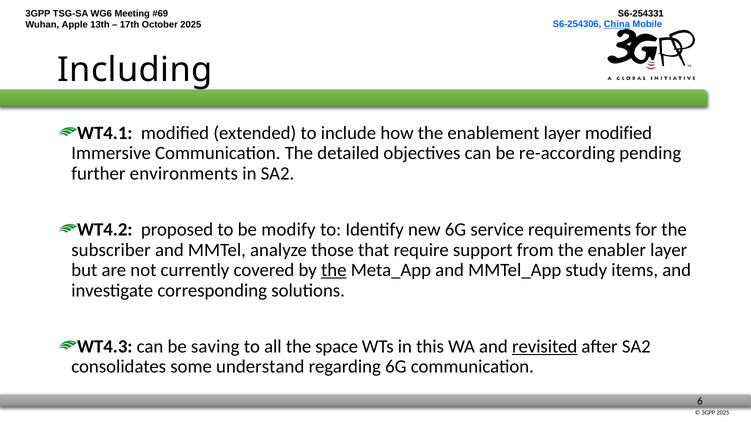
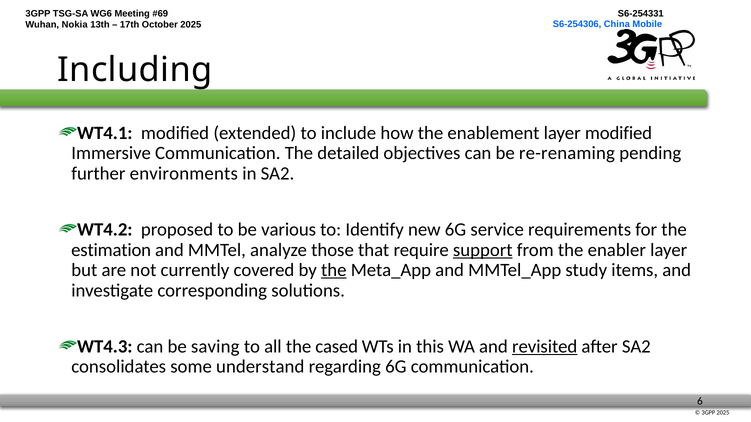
China underline: present -> none
Apple: Apple -> Nokia
re-according: re-according -> re-renaming
modify: modify -> various
subscriber: subscriber -> estimation
support underline: none -> present
space: space -> cased
